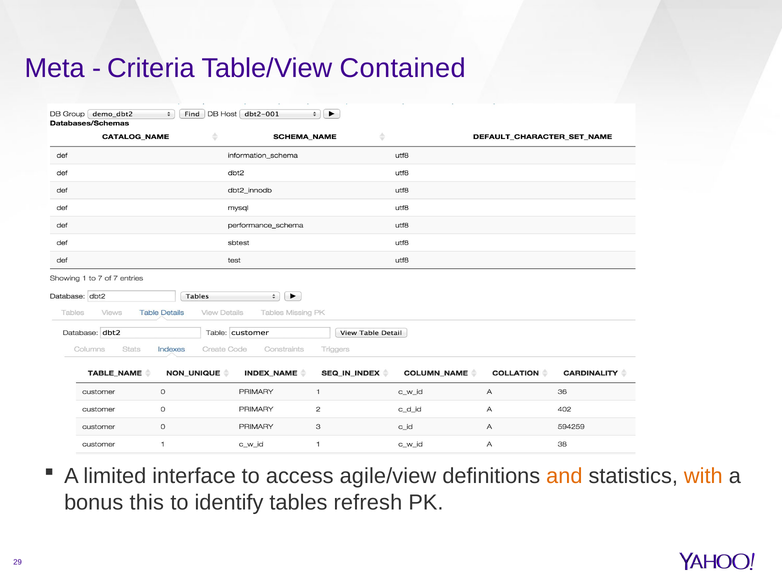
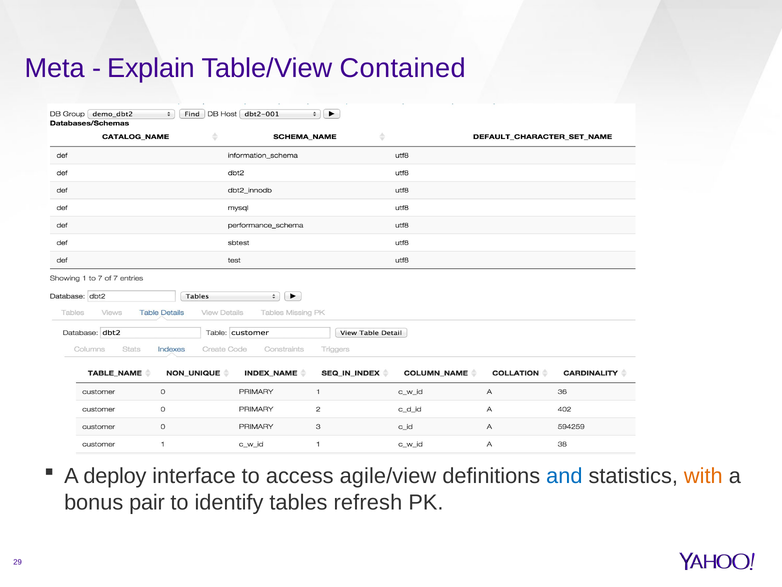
Criteria: Criteria -> Explain
limited: limited -> deploy
and colour: orange -> blue
this: this -> pair
